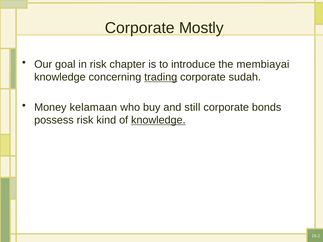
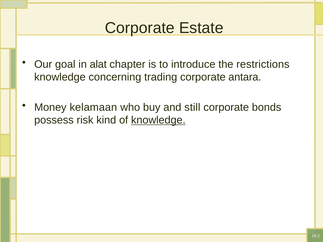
Mostly: Mostly -> Estate
in risk: risk -> alat
membiayai: membiayai -> restrictions
trading underline: present -> none
sudah: sudah -> antara
